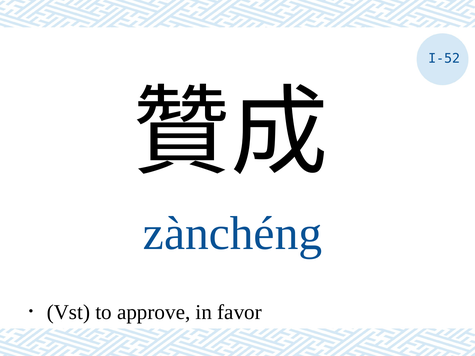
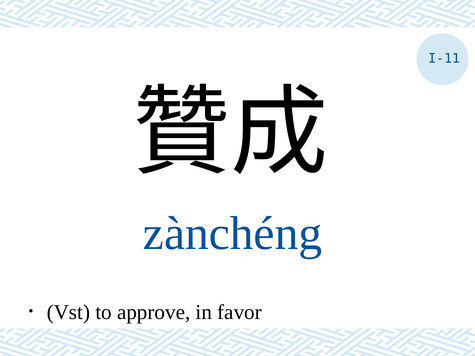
I-52: I-52 -> I-11
